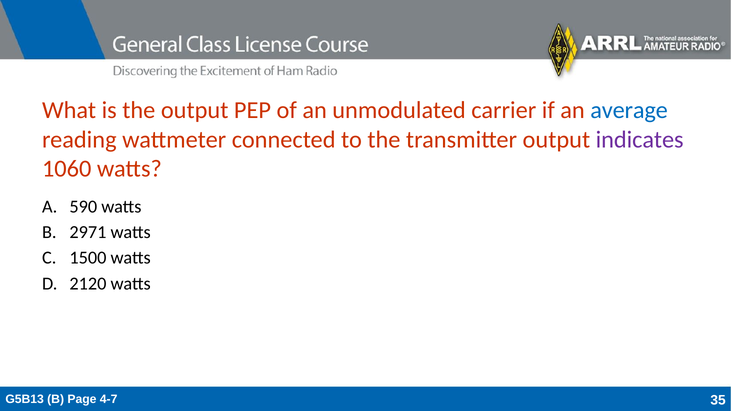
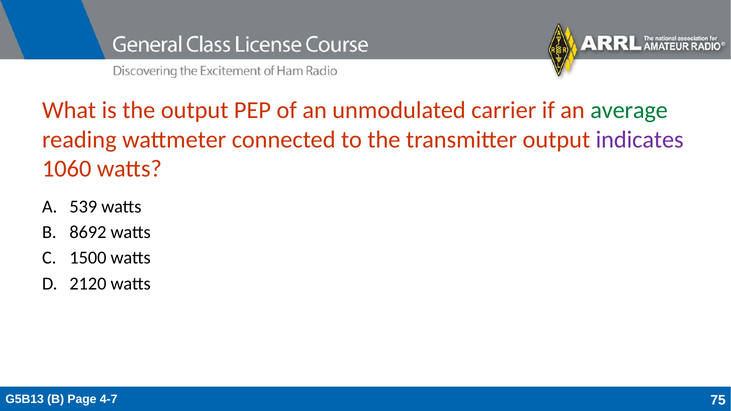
average colour: blue -> green
590: 590 -> 539
2971: 2971 -> 8692
35: 35 -> 75
